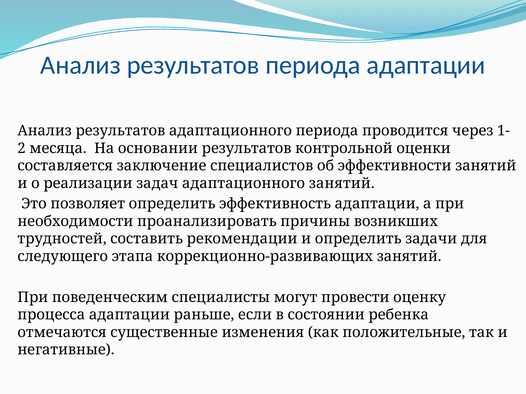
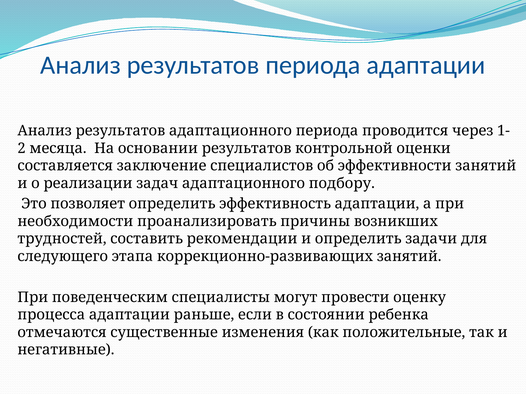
адаптационного занятий: занятий -> подбору
